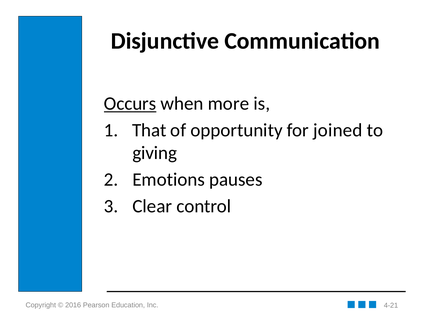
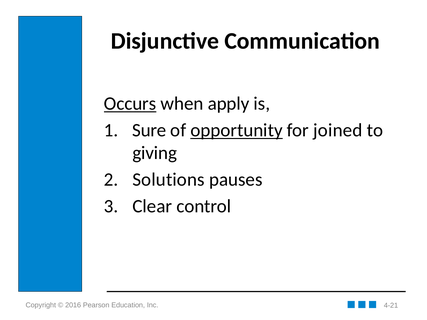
more: more -> apply
That: That -> Sure
opportunity underline: none -> present
Emotions: Emotions -> Solutions
